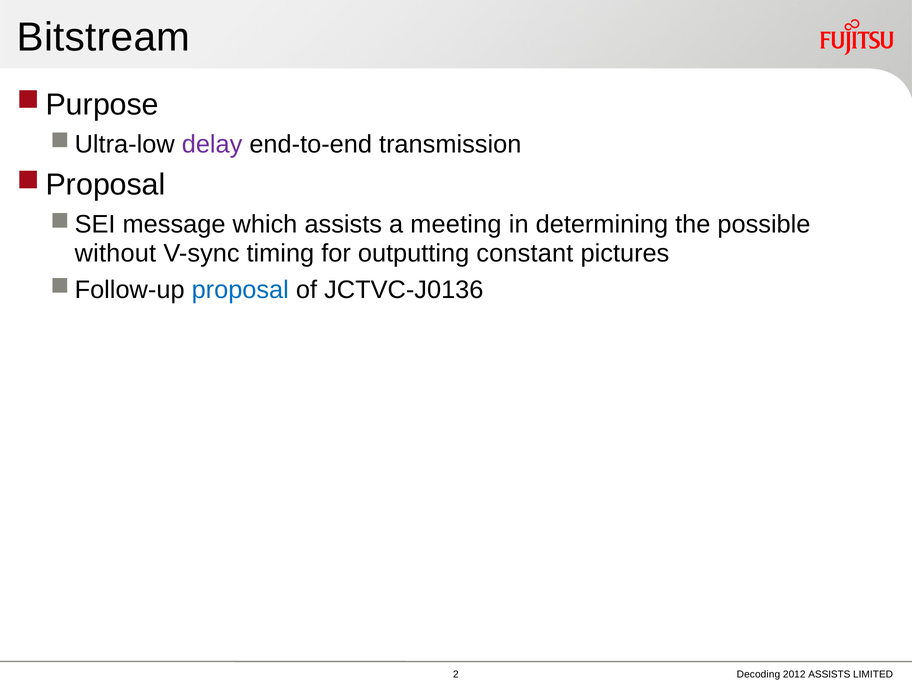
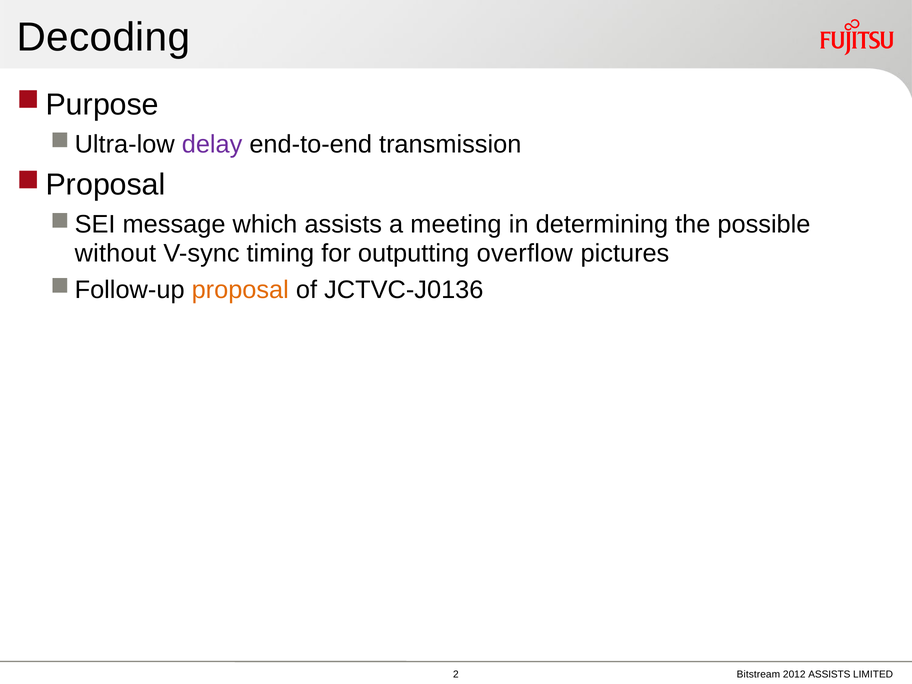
Bitstream: Bitstream -> Decoding
constant: constant -> overflow
proposal colour: blue -> orange
Decoding: Decoding -> Bitstream
